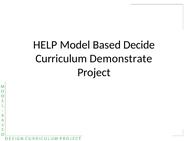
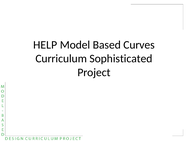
Decide: Decide -> Curves
Demonstrate: Demonstrate -> Sophisticated
